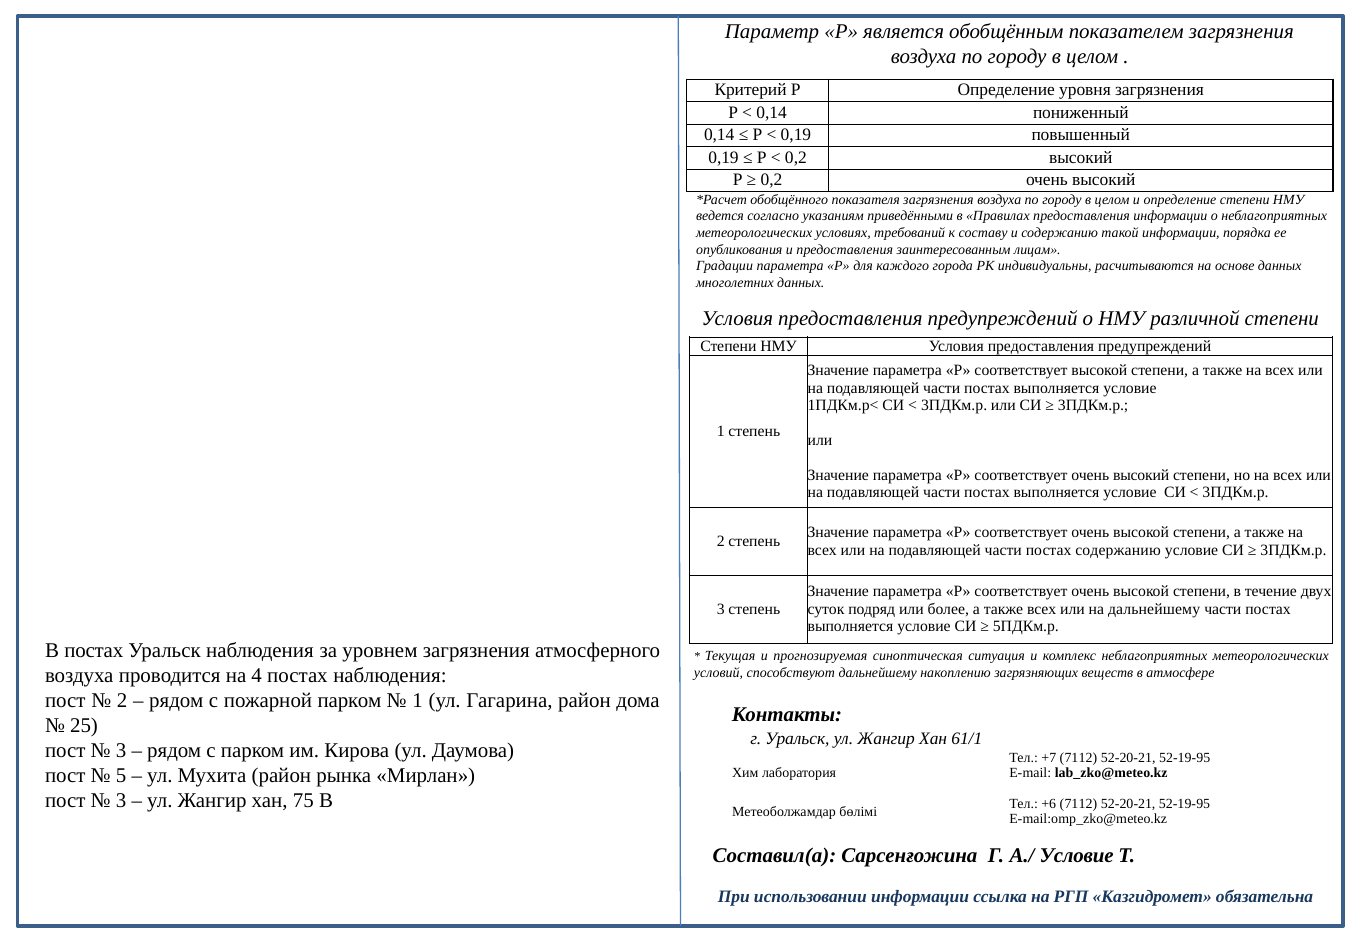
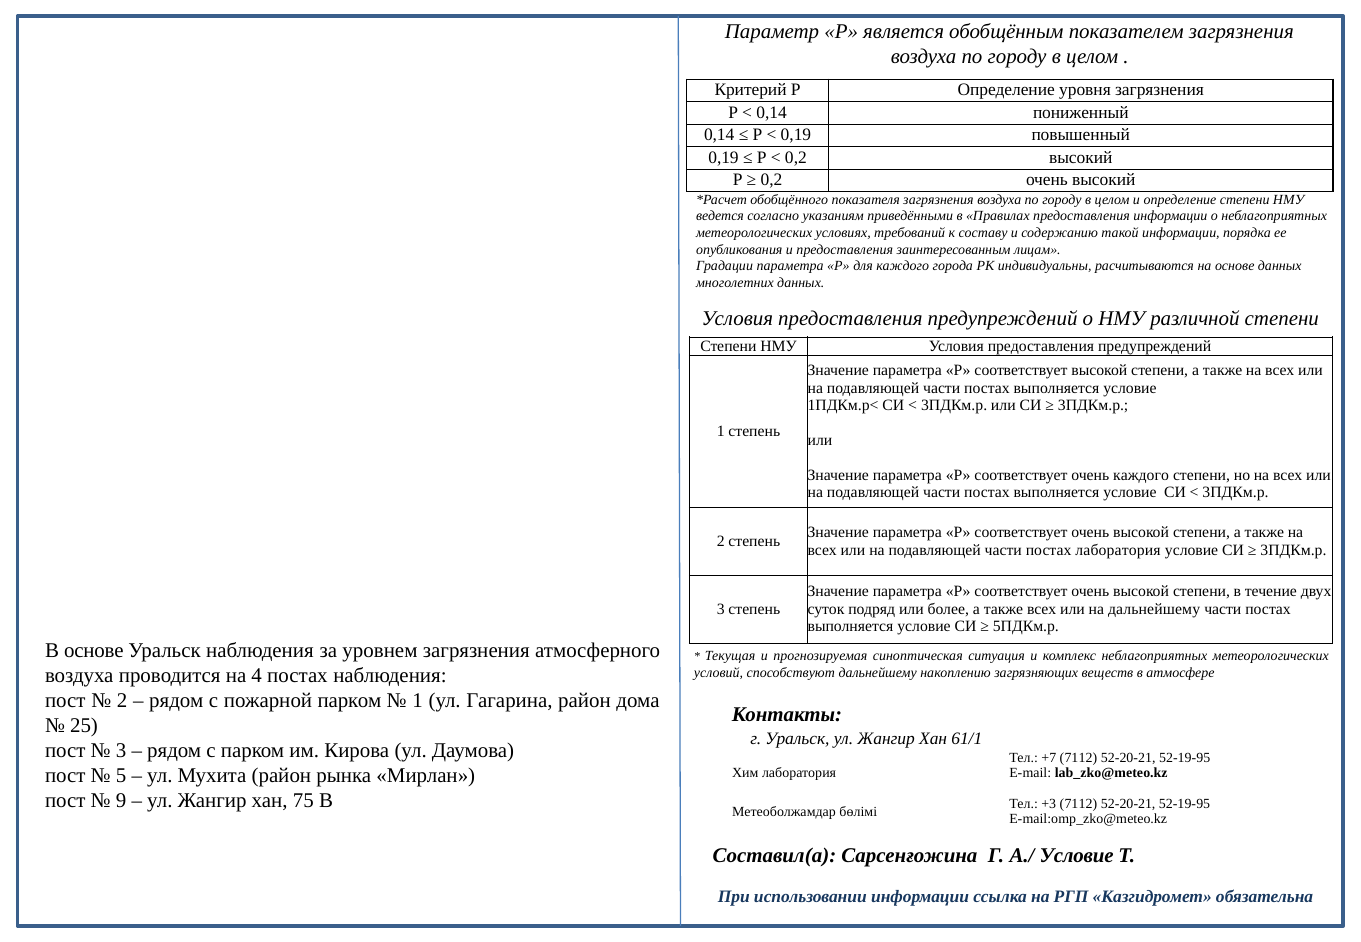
соответствует очень высокий: высокий -> каждого
постах содержанию: содержанию -> лаборатория
В постах: постах -> основе
3 at (121, 801): 3 -> 9
+6: +6 -> +3
